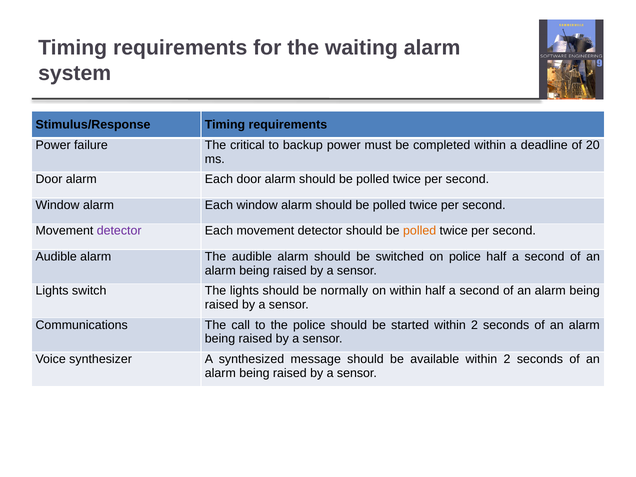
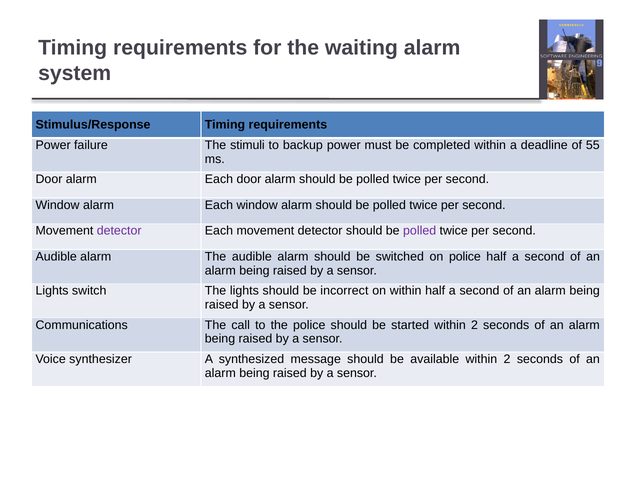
critical: critical -> stimuli
20: 20 -> 55
polled at (420, 231) colour: orange -> purple
normally: normally -> incorrect
